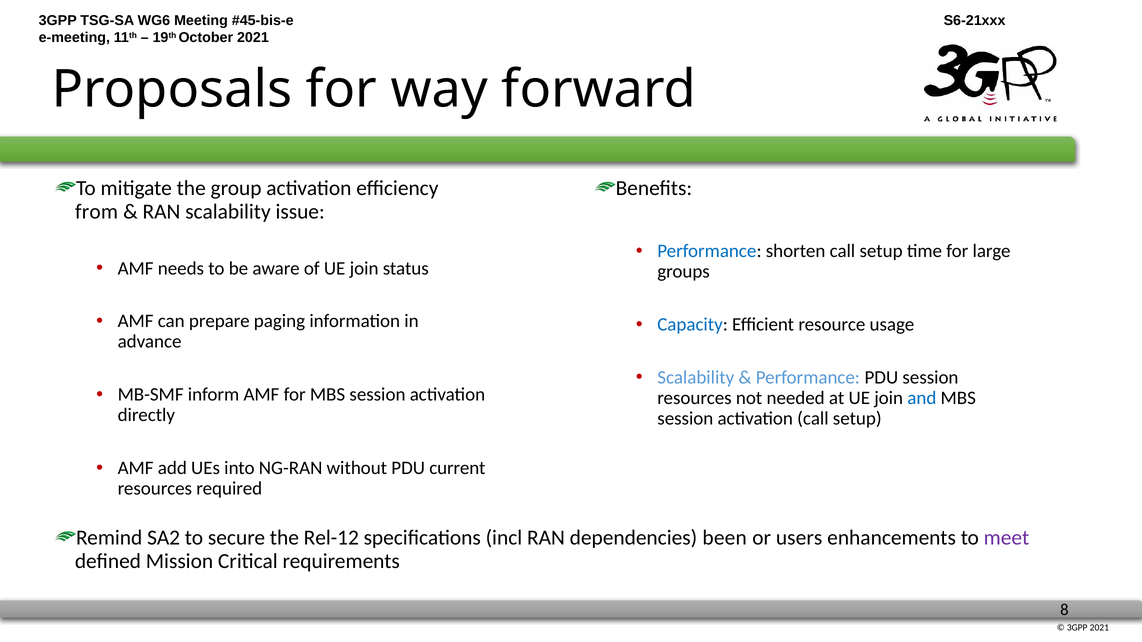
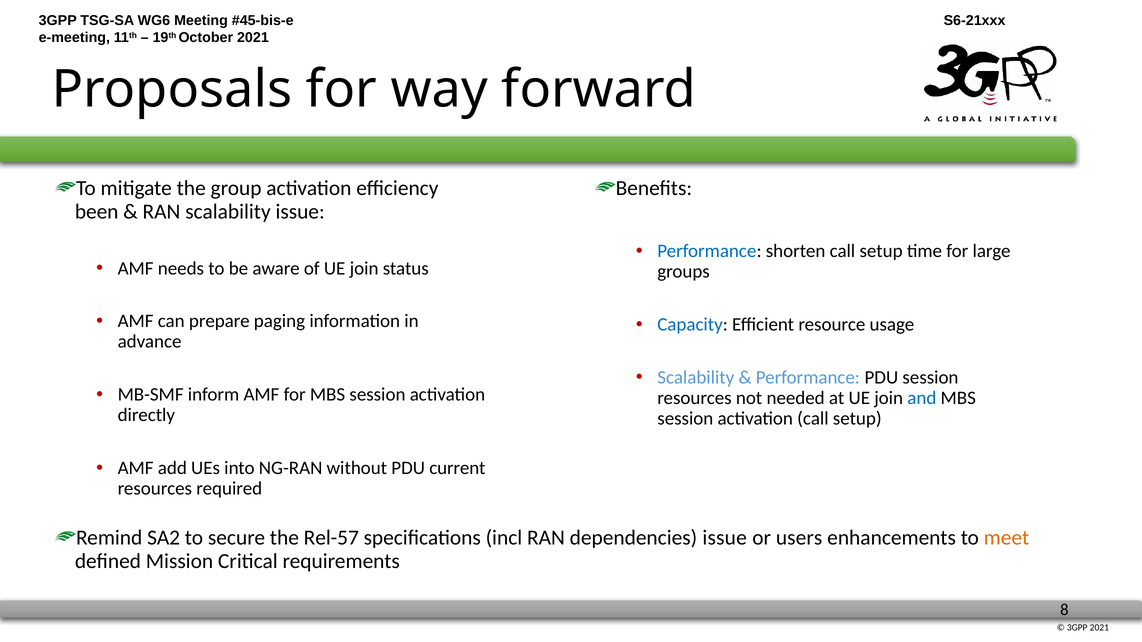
from: from -> been
Rel-12: Rel-12 -> Rel-57
dependencies been: been -> issue
meet colour: purple -> orange
